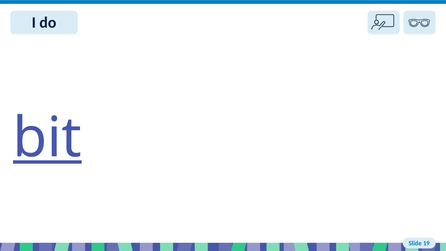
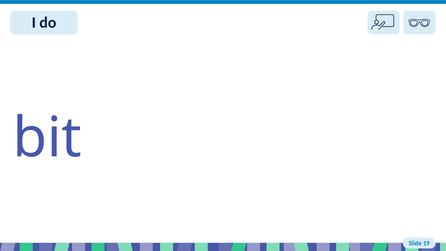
bit underline: present -> none
